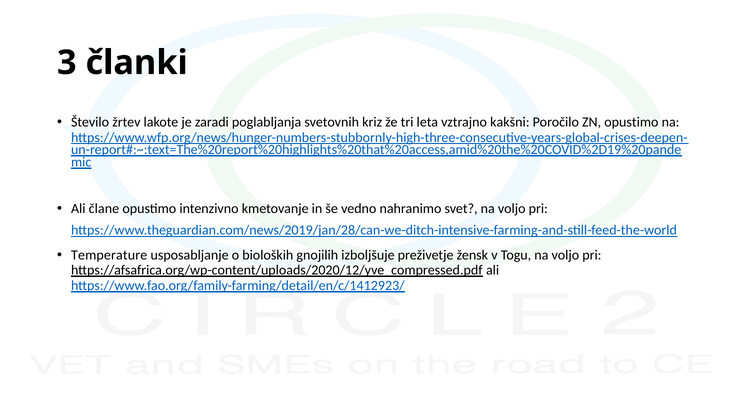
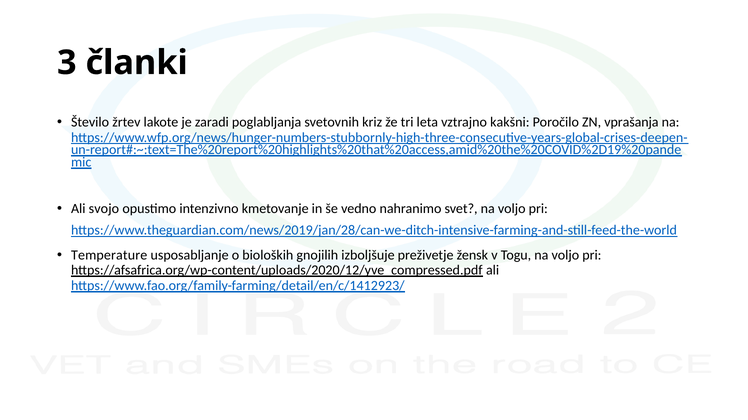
ZN opustimo: opustimo -> vprašanja
člane: člane -> svojo
